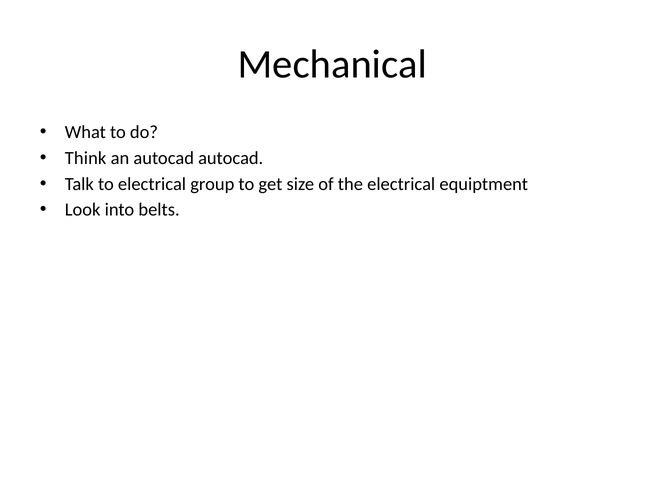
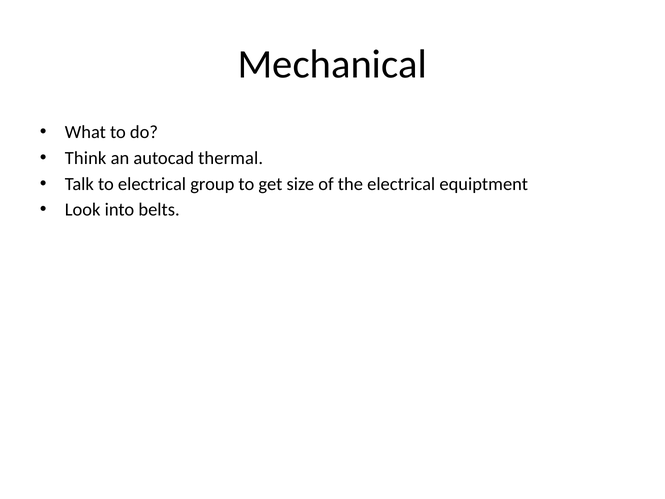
autocad autocad: autocad -> thermal
